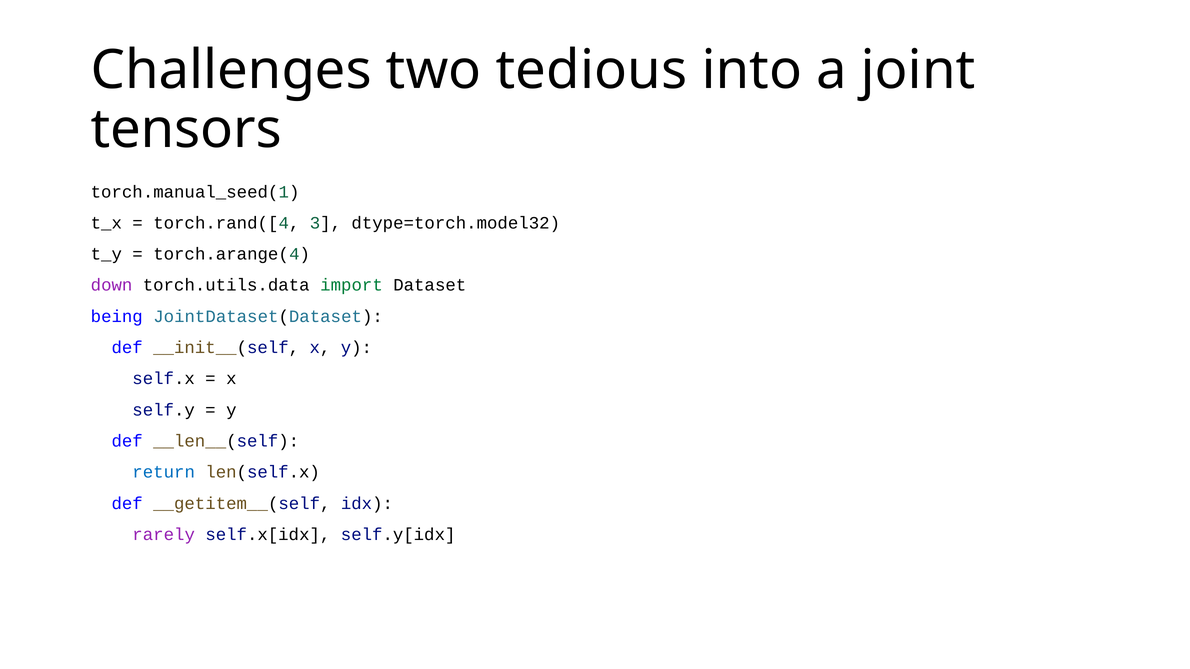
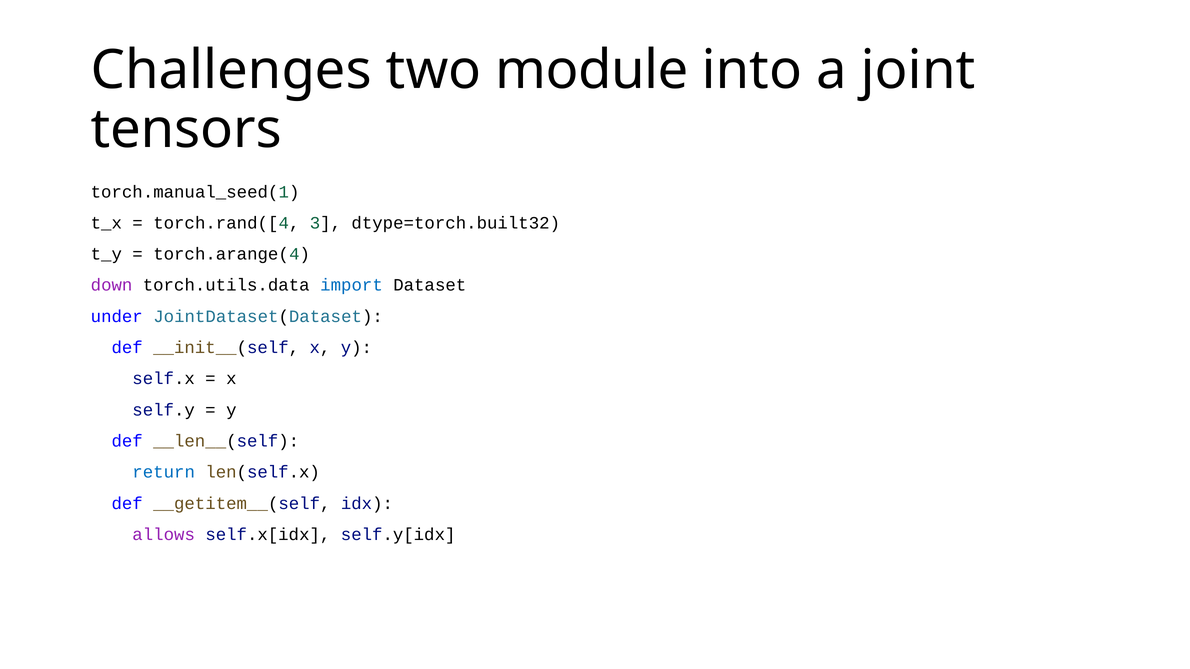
tedious: tedious -> module
dtype=torch.model32: dtype=torch.model32 -> dtype=torch.built32
import colour: green -> blue
being: being -> under
rarely: rarely -> allows
